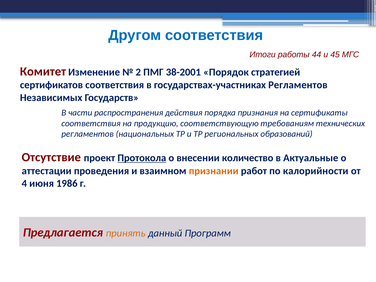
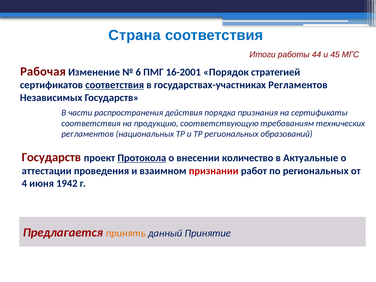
Другом: Другом -> Страна
Комитет: Комитет -> Рабочая
2: 2 -> 6
38-2001: 38-2001 -> 16-2001
соответствия at (115, 85) underline: none -> present
Отсутствие at (51, 157): Отсутствие -> Государств
признании colour: orange -> red
по калорийности: калорийности -> региональных
1986: 1986 -> 1942
Программ: Программ -> Принятие
